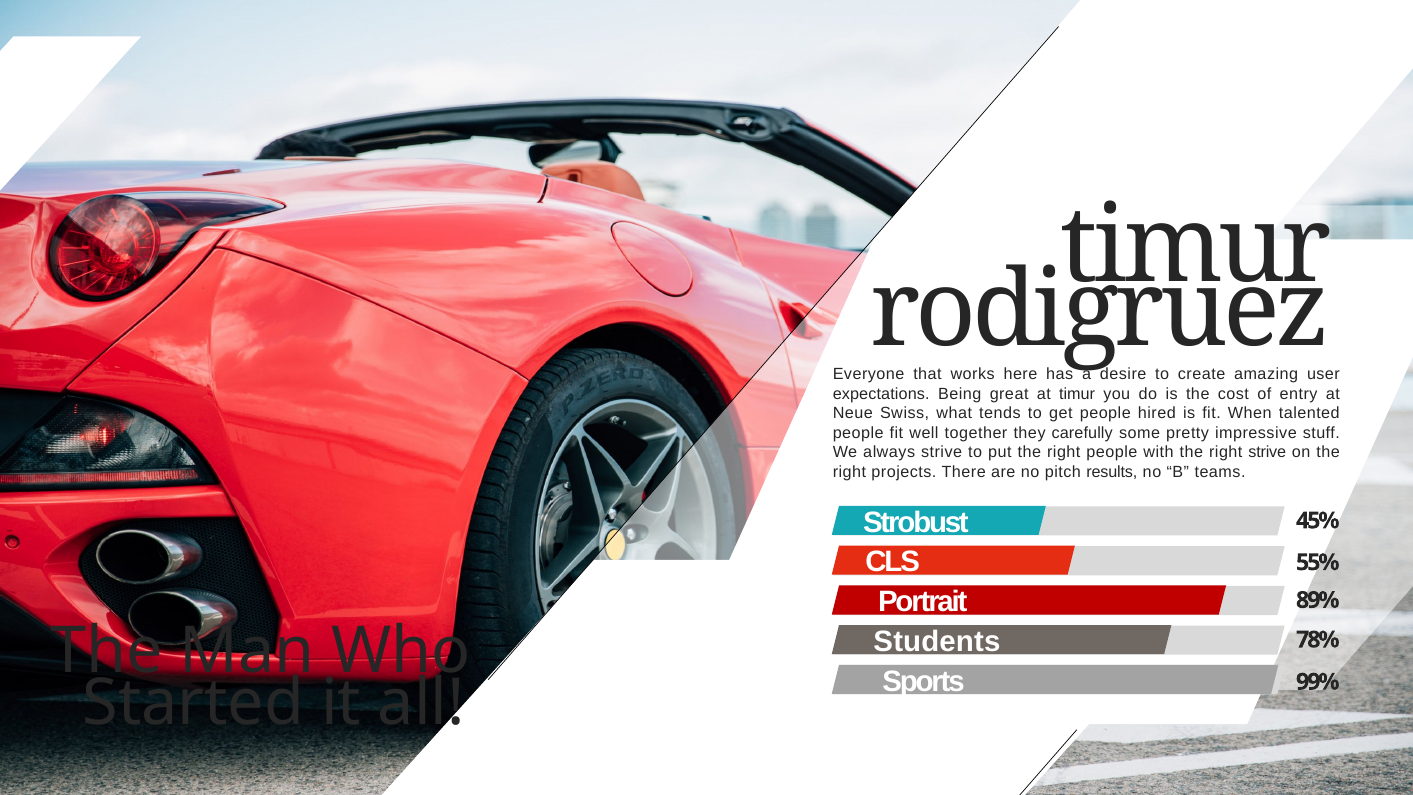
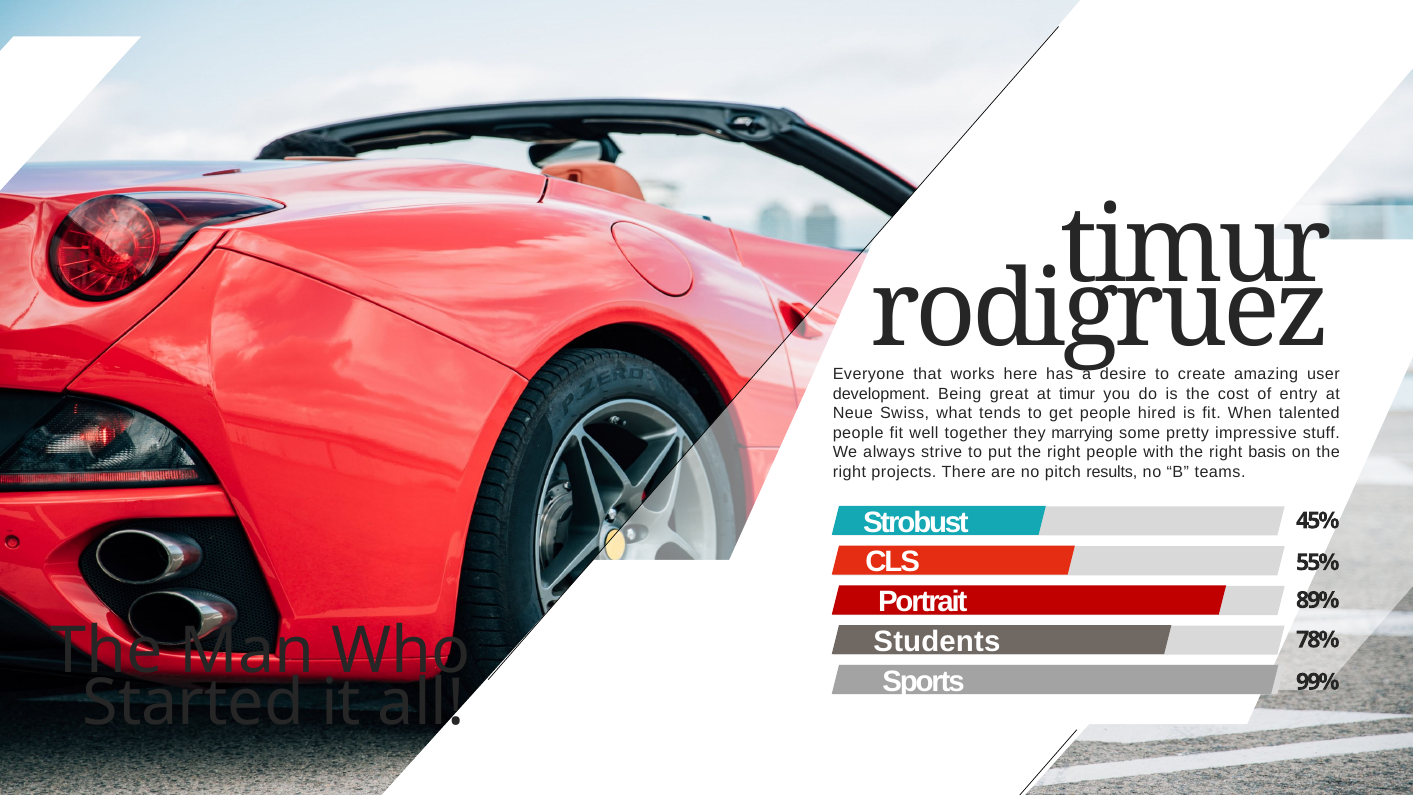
expectations: expectations -> development
carefully: carefully -> marrying
right strive: strive -> basis
